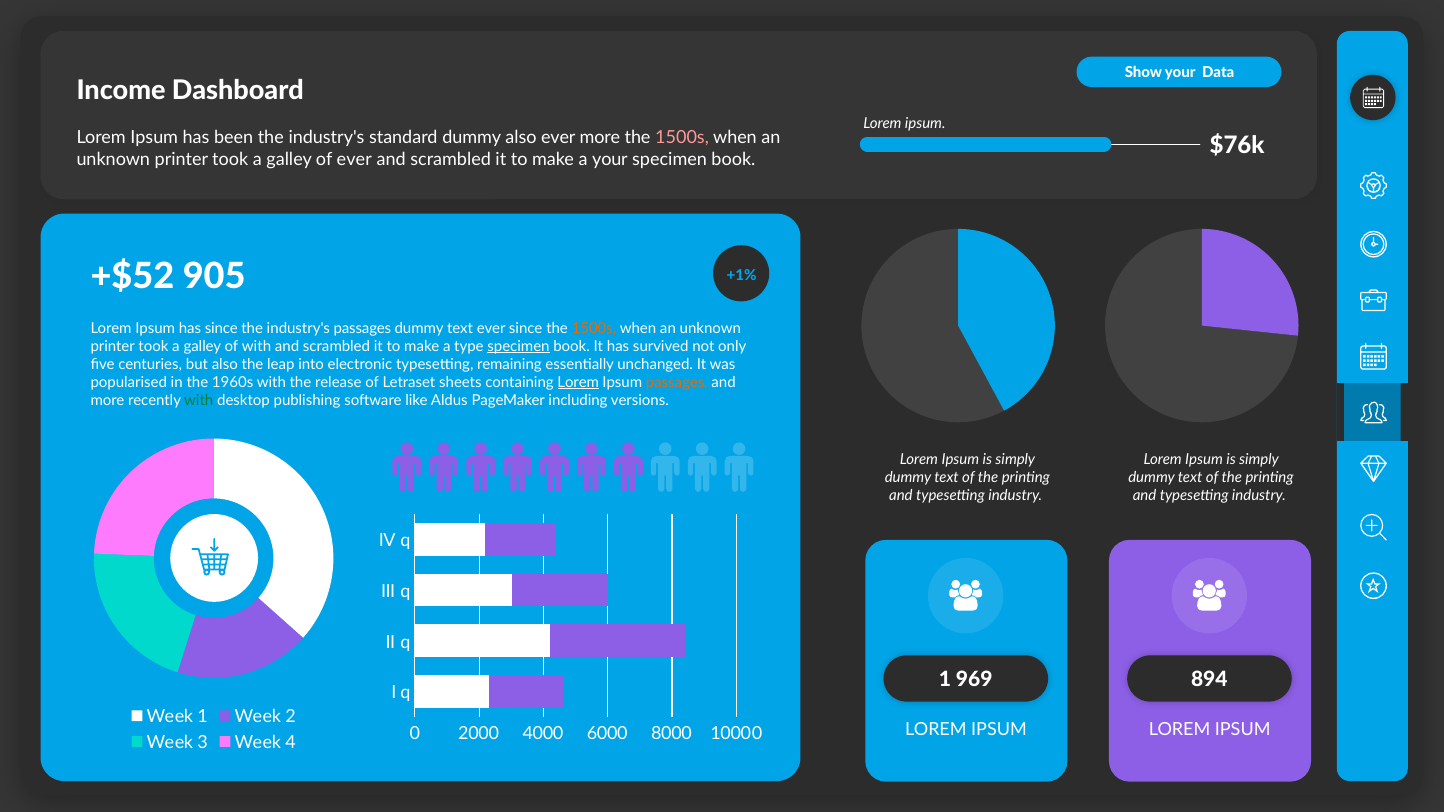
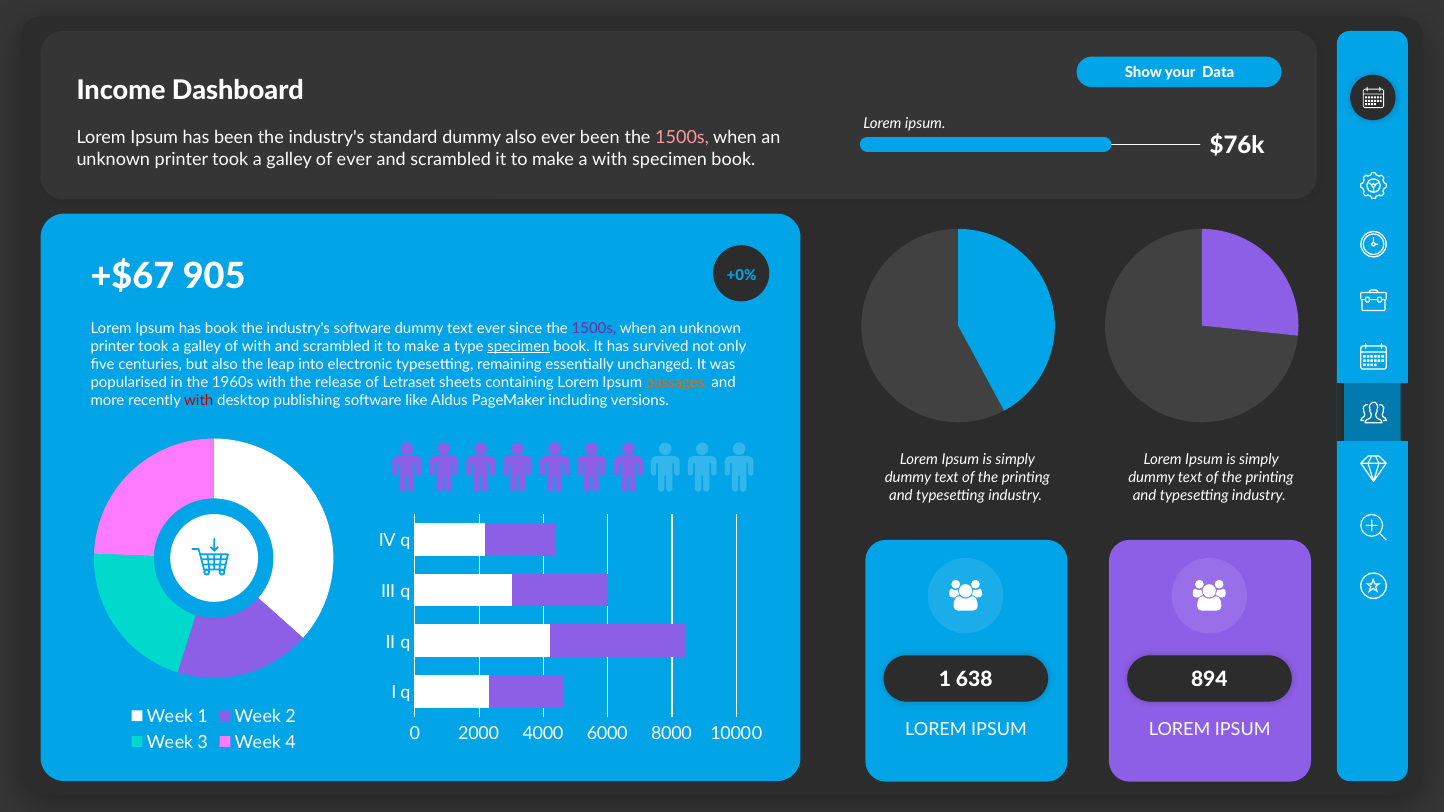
ever more: more -> been
a your: your -> with
+$52: +$52 -> +$67
+1%: +1% -> +0%
has since: since -> book
industry's passages: passages -> software
1500s at (594, 328) colour: orange -> purple
Lorem at (578, 382) underline: present -> none
with at (199, 401) colour: green -> red
969: 969 -> 638
